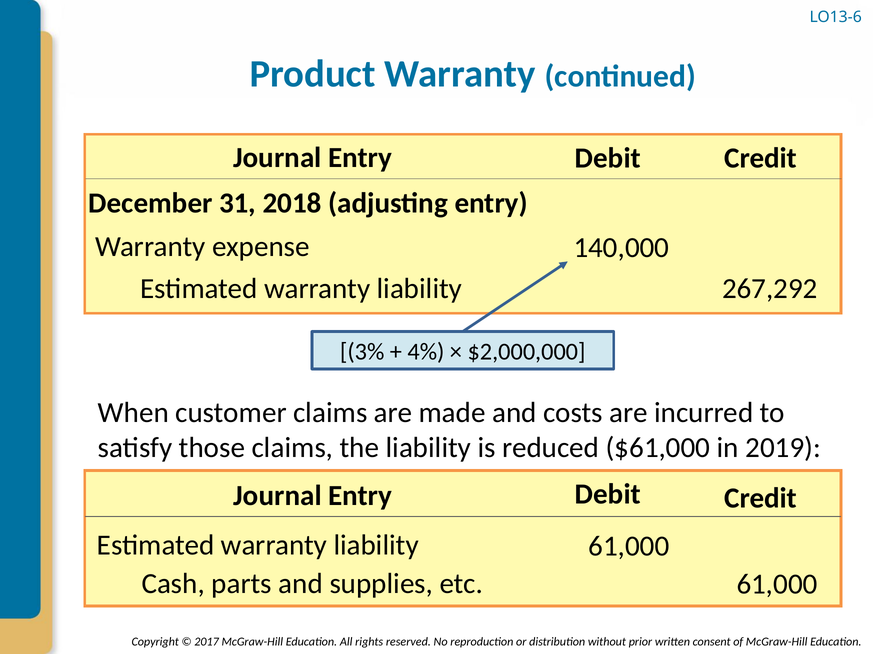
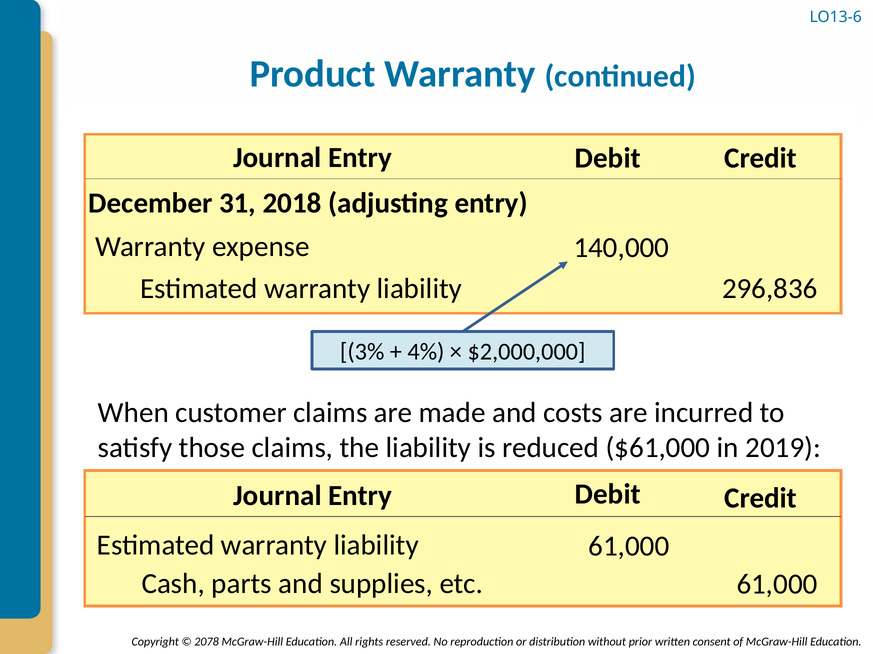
267,292: 267,292 -> 296,836
2017: 2017 -> 2078
